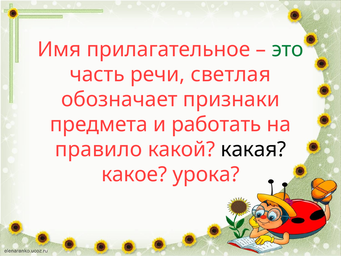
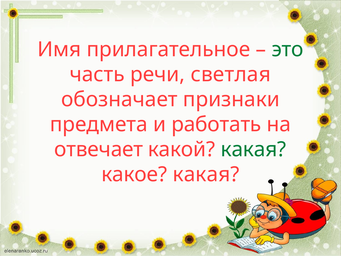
правило: правило -> отвечает
какая at (253, 149) colour: black -> green
какое урока: урока -> какая
